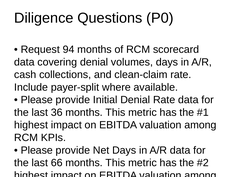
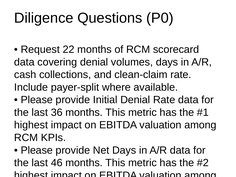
94: 94 -> 22
66: 66 -> 46
